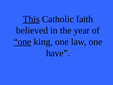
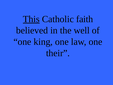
year: year -> well
one at (22, 42) underline: present -> none
have: have -> their
